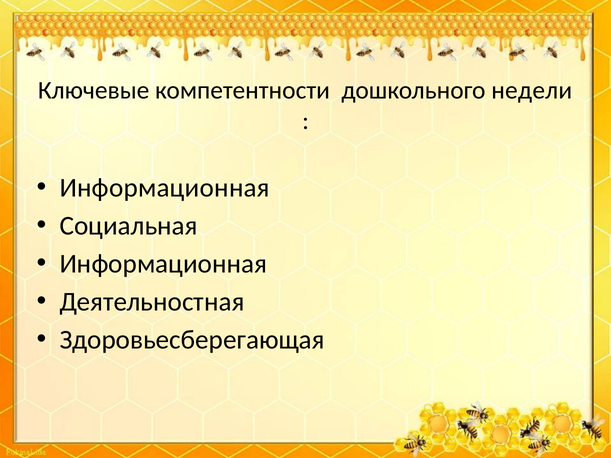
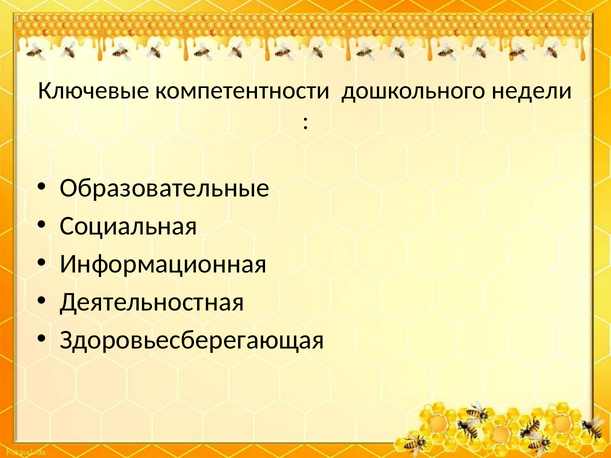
Информационная at (165, 188): Информационная -> Образовательные
